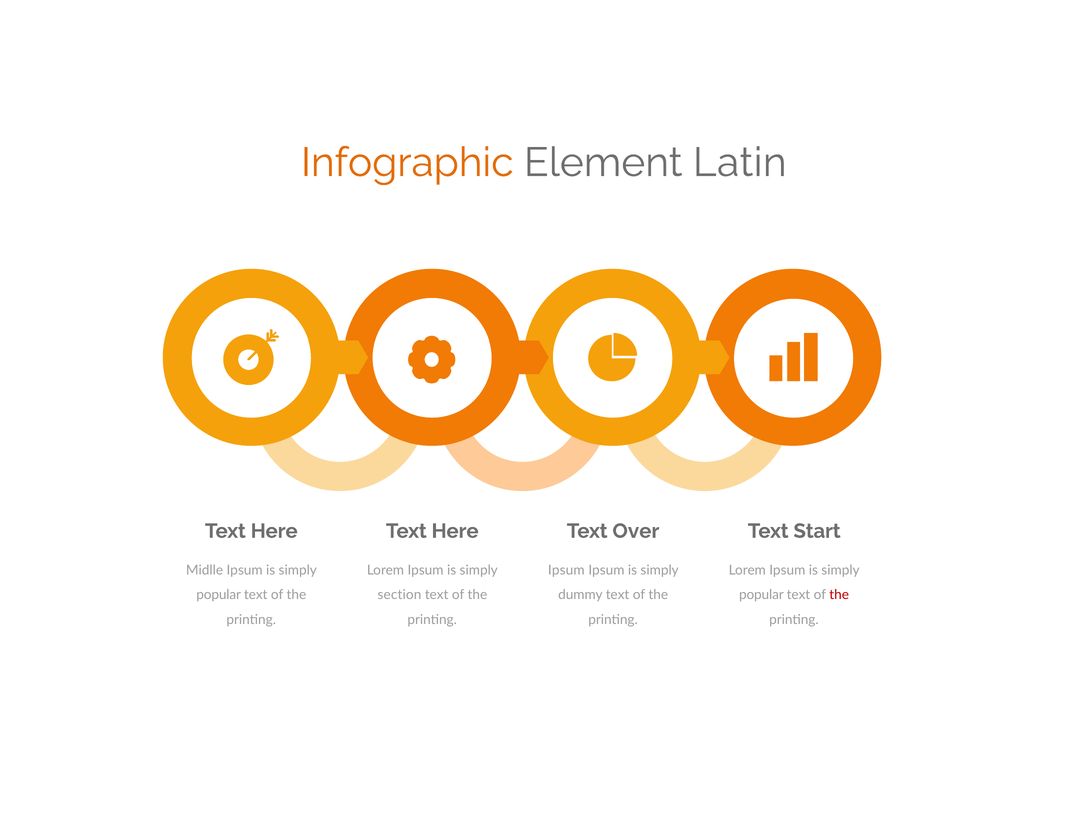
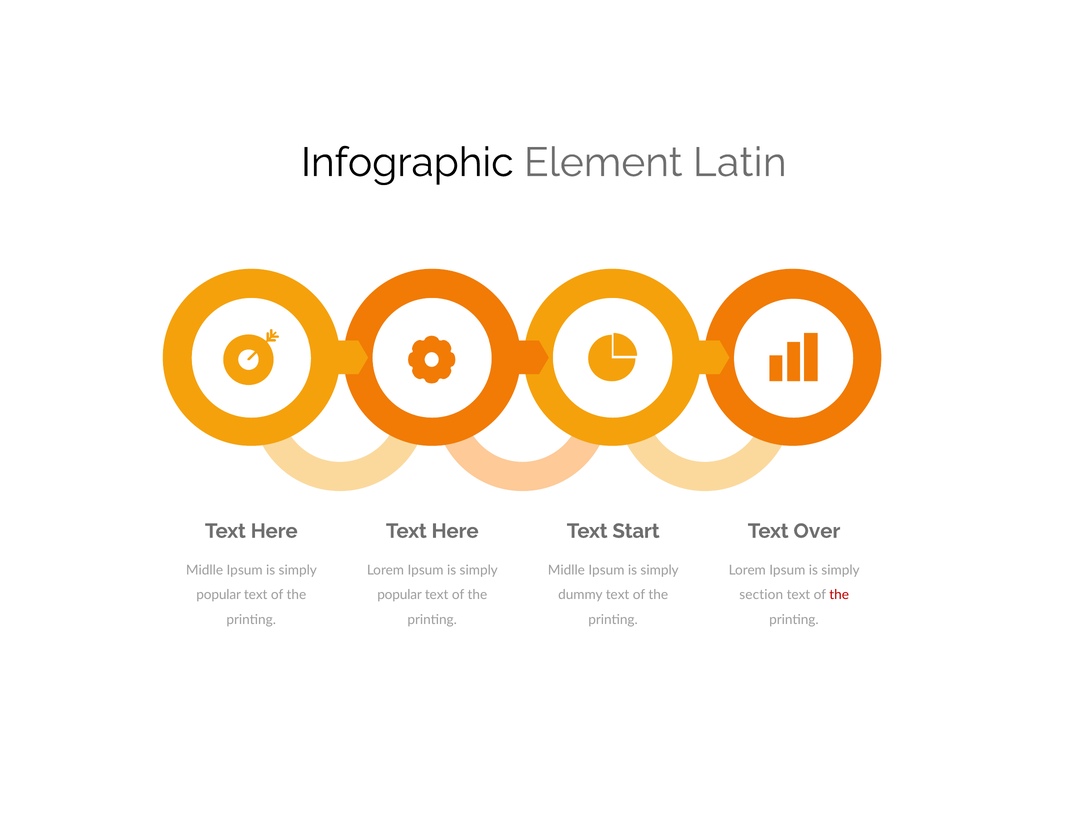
Infographic colour: orange -> black
Over: Over -> Start
Start: Start -> Over
Ipsum at (566, 570): Ipsum -> Midlle
section at (399, 595): section -> popular
popular at (761, 595): popular -> section
